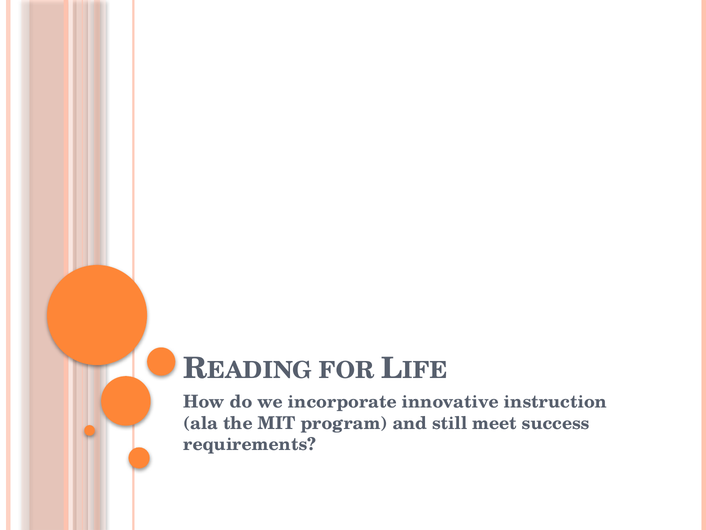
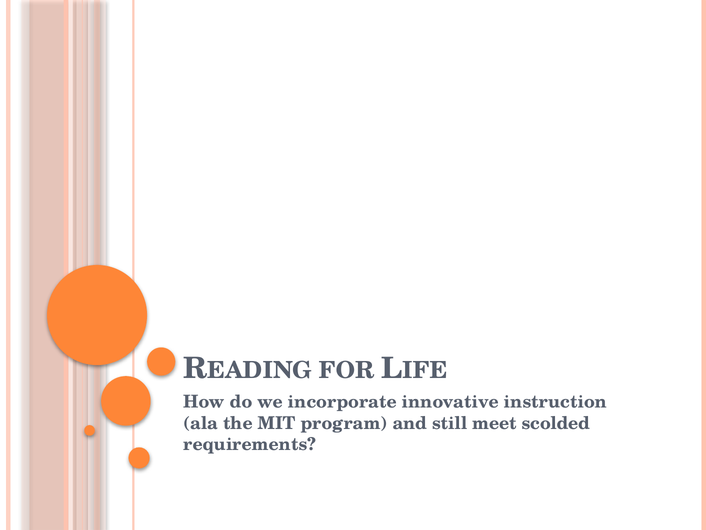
success: success -> scolded
